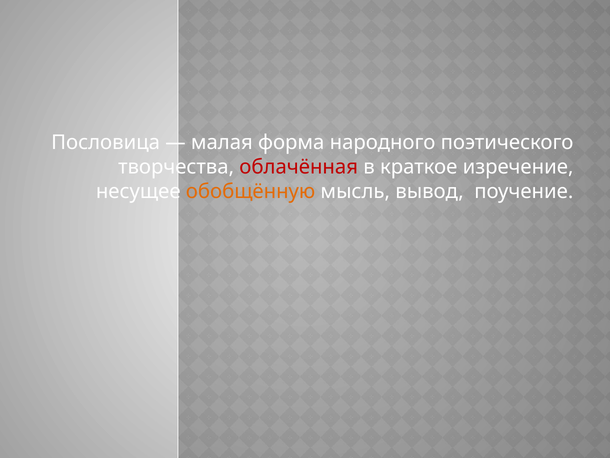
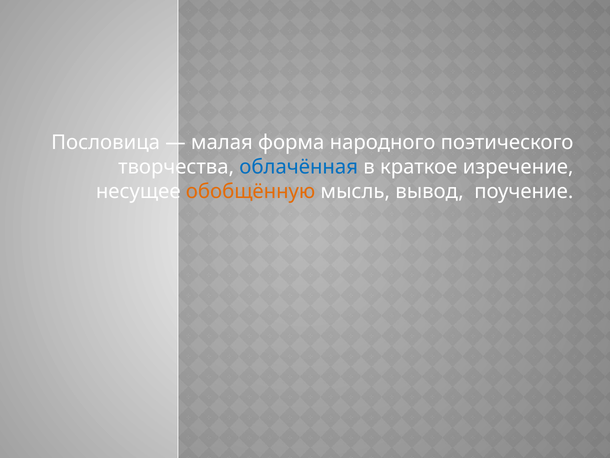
облачённая colour: red -> blue
